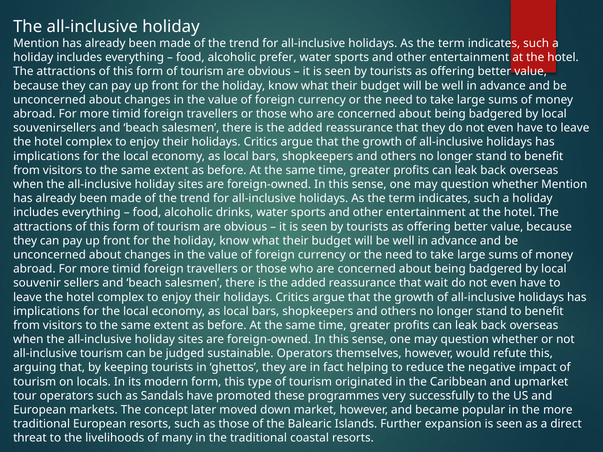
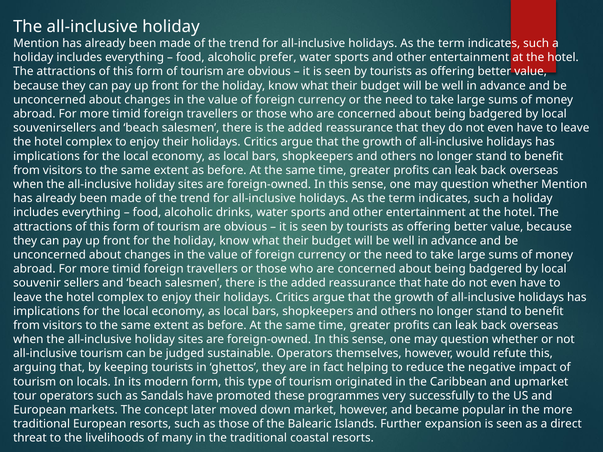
wait: wait -> hate
